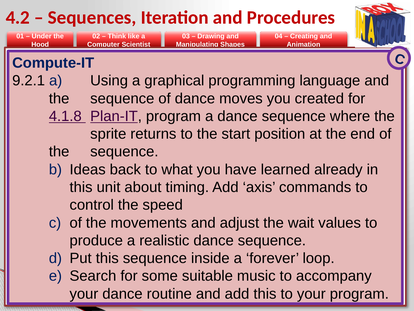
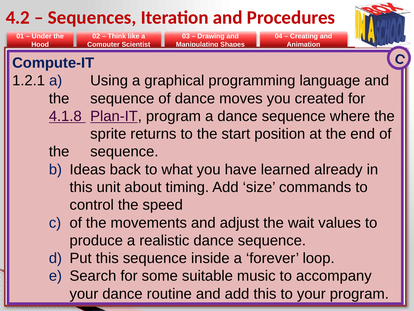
9.2.1: 9.2.1 -> 1.2.1
axis: axis -> size
